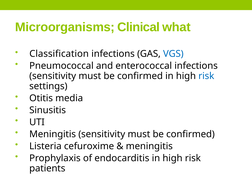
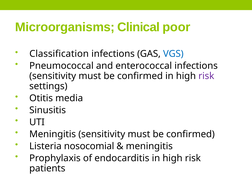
what: what -> poor
risk at (206, 76) colour: blue -> purple
cefuroxime: cefuroxime -> nosocomial
